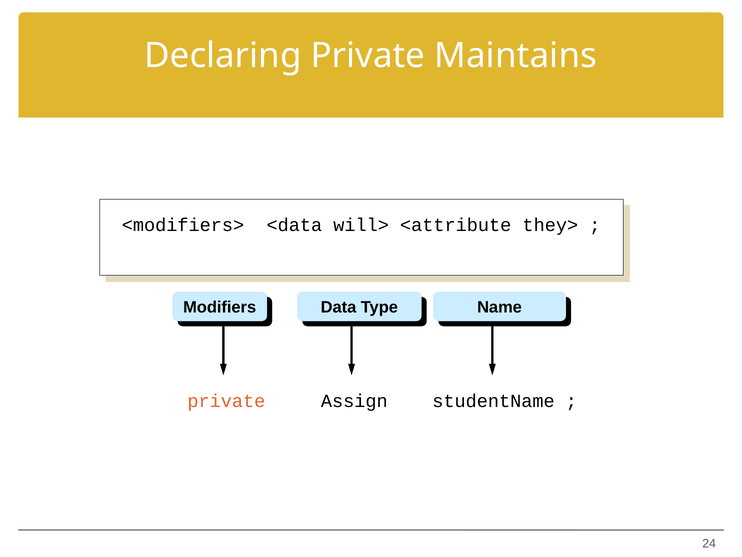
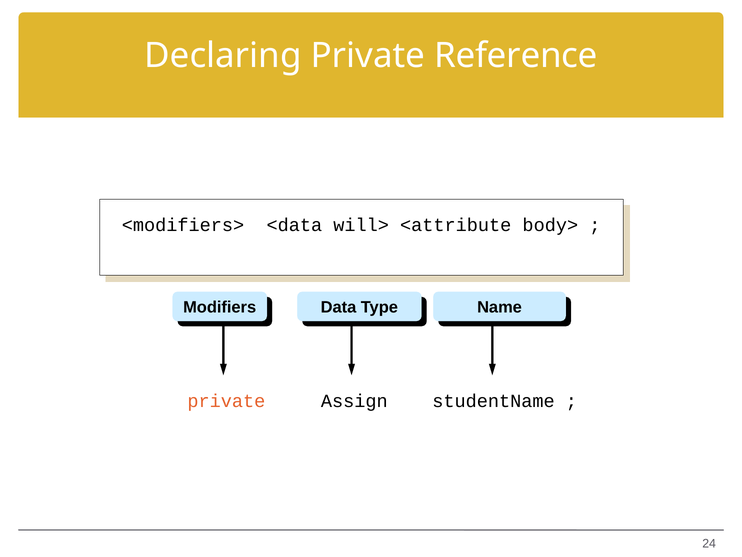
Maintains: Maintains -> Reference
they>: they> -> body>
